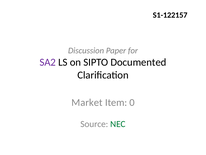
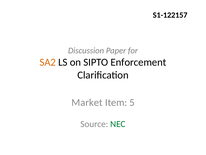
SA2 colour: purple -> orange
Documented: Documented -> Enforcement
0: 0 -> 5
